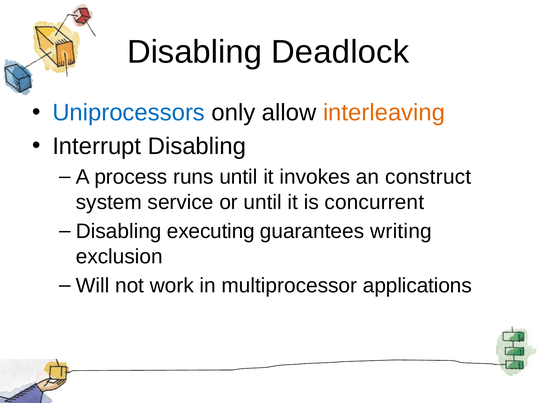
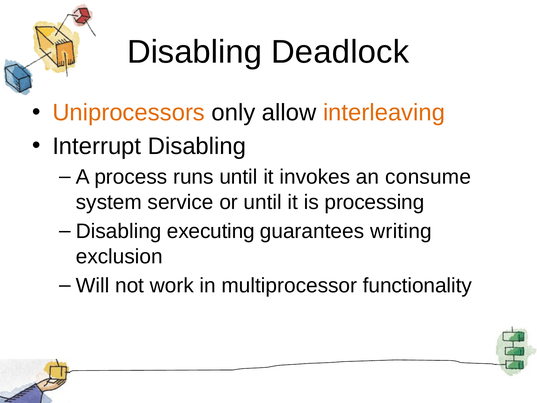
Uniprocessors colour: blue -> orange
construct: construct -> consume
concurrent: concurrent -> processing
applications: applications -> functionality
